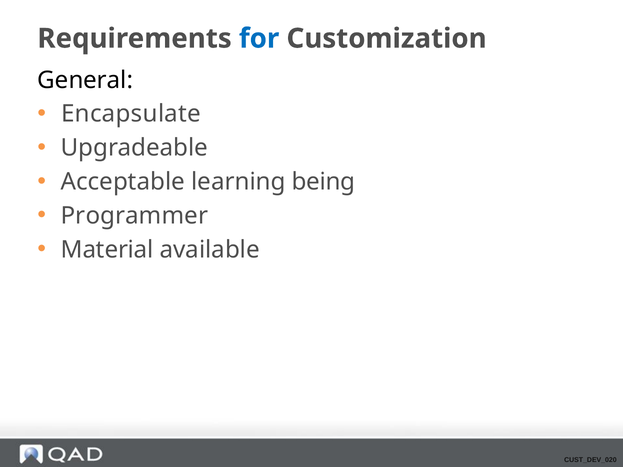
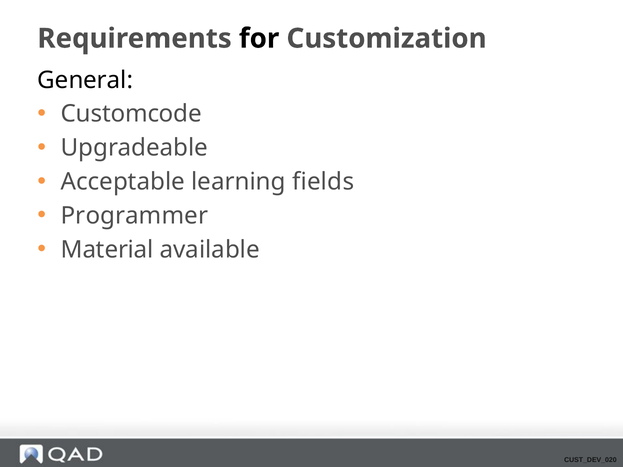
for colour: blue -> black
Encapsulate: Encapsulate -> Customcode
being: being -> fields
